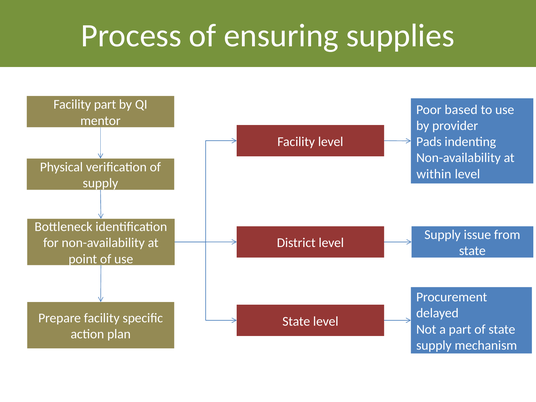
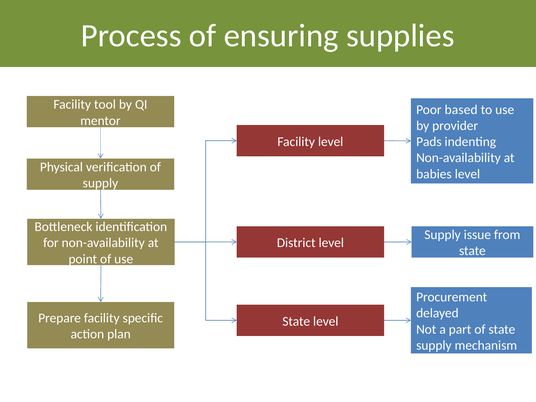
Facility part: part -> tool
within: within -> babies
